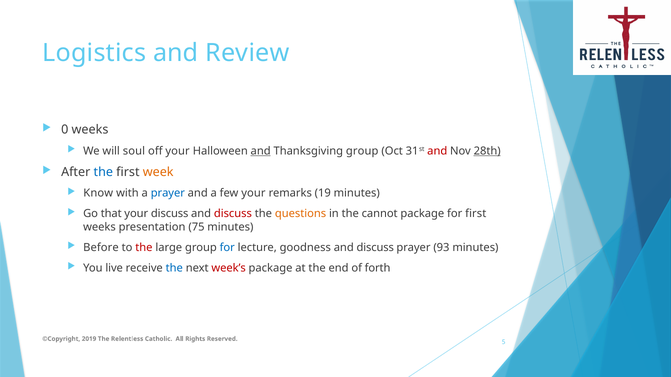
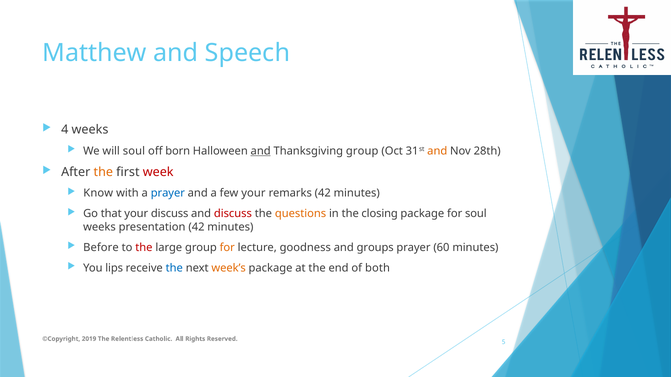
Logistics: Logistics -> Matthew
Review: Review -> Speech
0: 0 -> 4
off your: your -> born
and at (437, 151) colour: red -> orange
28th underline: present -> none
the at (103, 172) colour: blue -> orange
week colour: orange -> red
remarks 19: 19 -> 42
cannot: cannot -> closing
for first: first -> soul
presentation 75: 75 -> 42
for at (227, 248) colour: blue -> orange
discuss at (375, 248): discuss -> groups
93: 93 -> 60
live: live -> lips
week’s colour: red -> orange
forth: forth -> both
